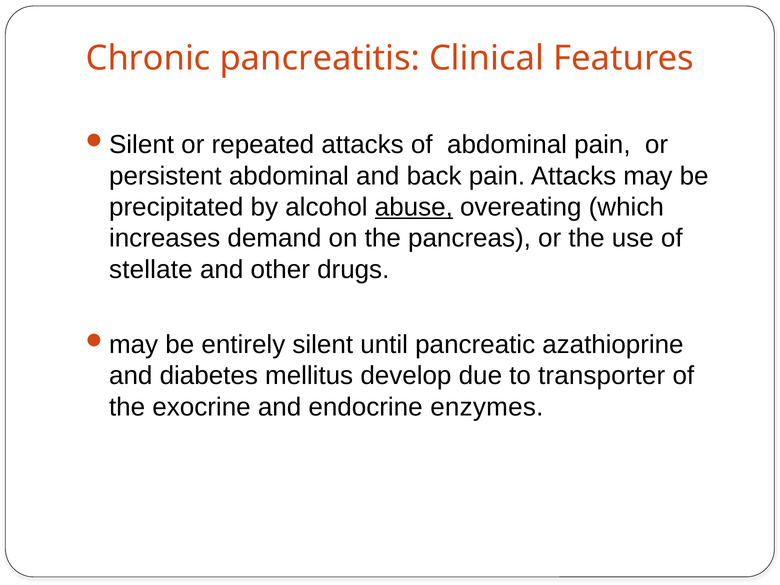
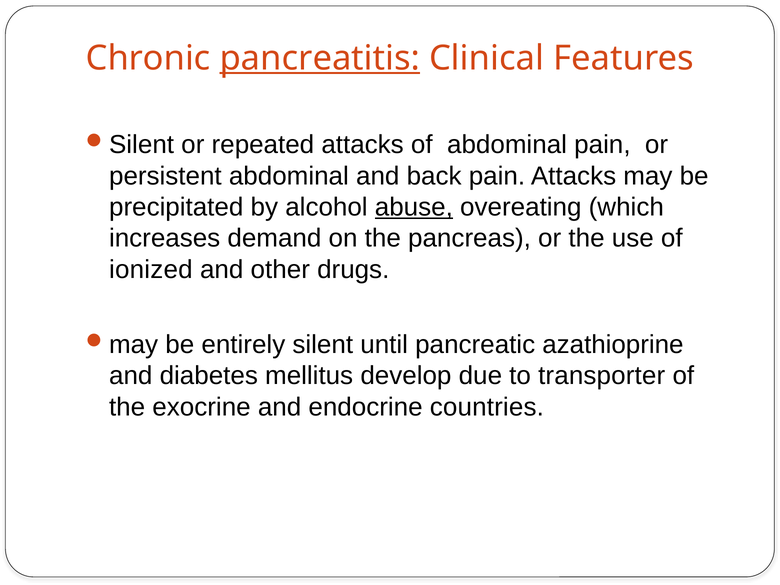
pancreatitis underline: none -> present
stellate: stellate -> ionized
enzymes: enzymes -> countries
